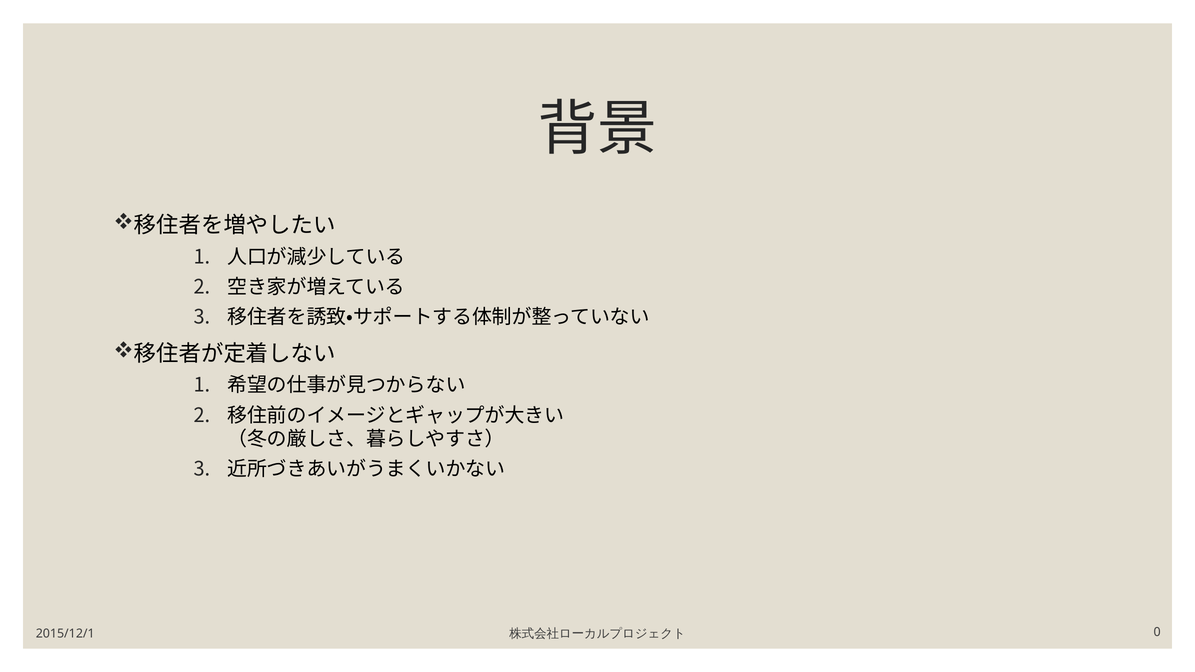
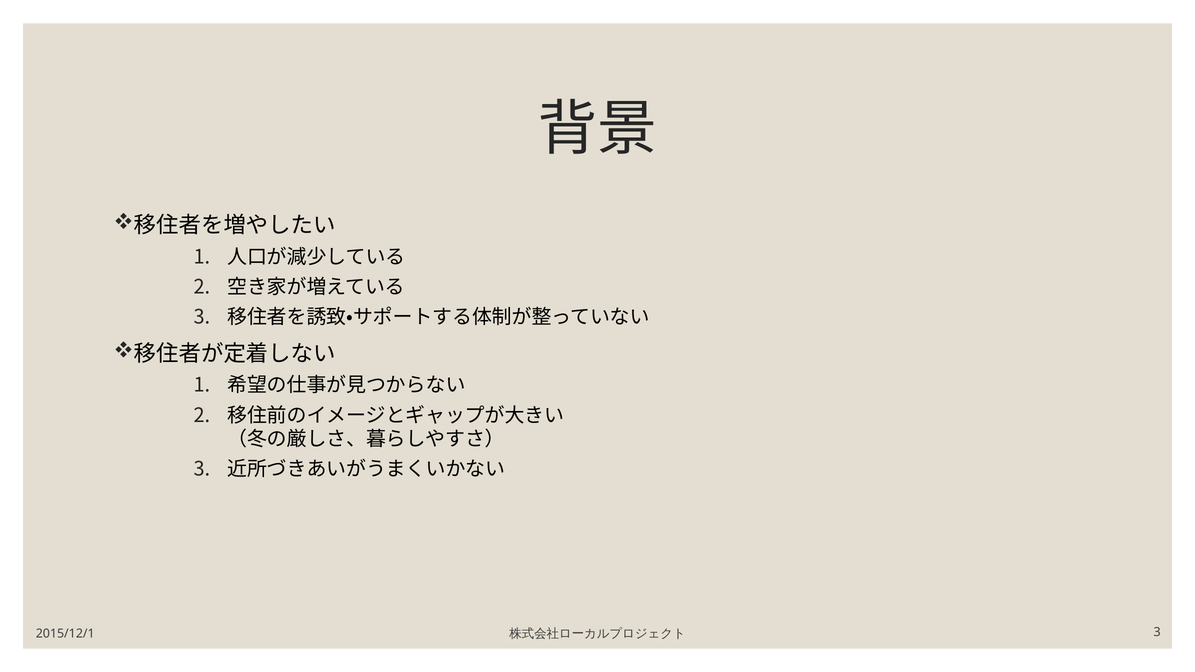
0 at (1157, 632): 0 -> 3
